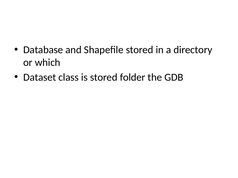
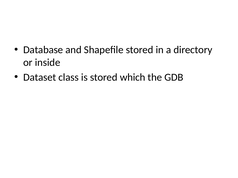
which: which -> inside
folder: folder -> which
